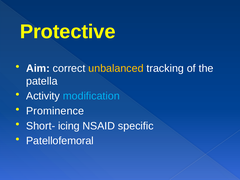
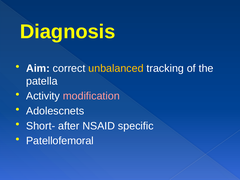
Protective: Protective -> Diagnosis
modification colour: light blue -> pink
Prominence: Prominence -> Adolescnets
icing: icing -> after
